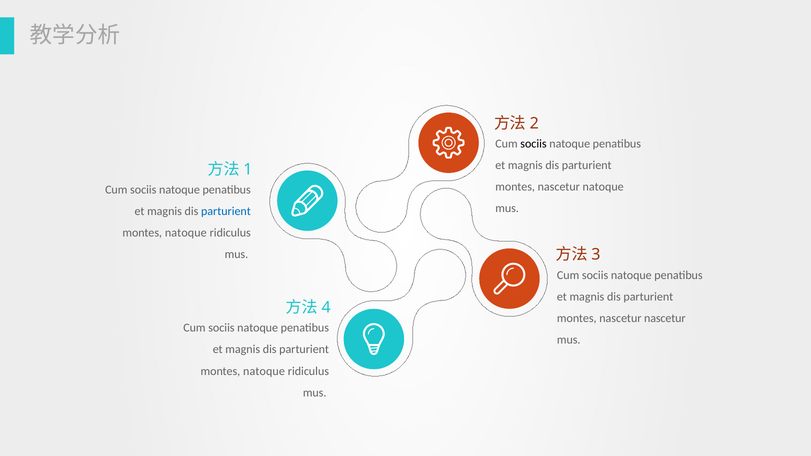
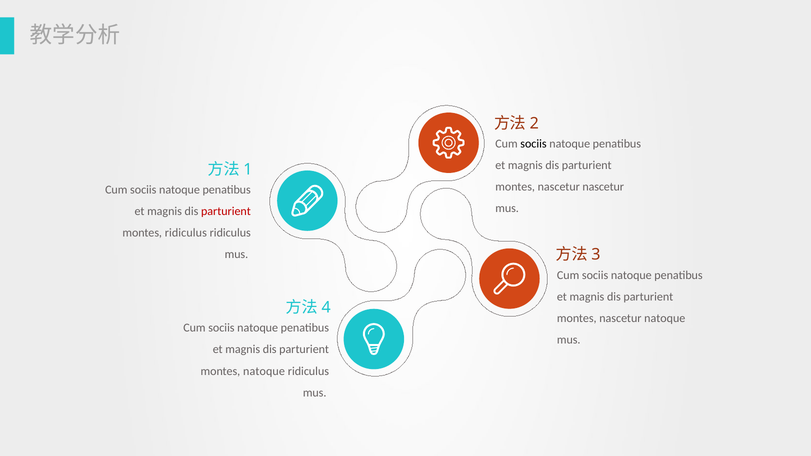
nascetur natoque: natoque -> nascetur
parturient at (226, 211) colour: blue -> red
natoque at (186, 233): natoque -> ridiculus
nascetur nascetur: nascetur -> natoque
